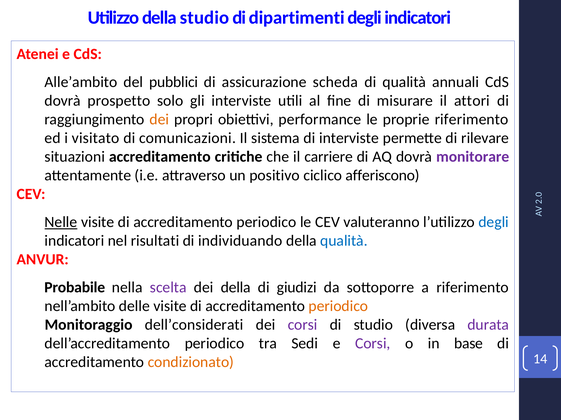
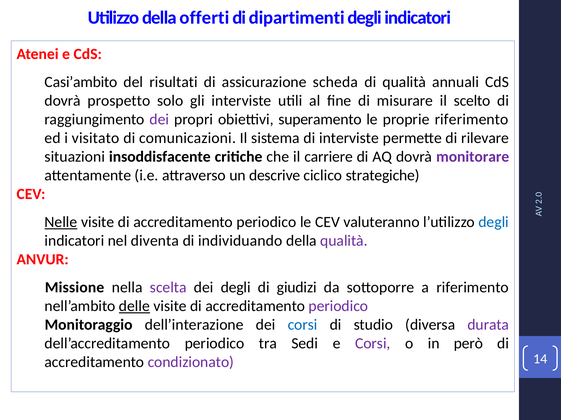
della studio: studio -> offerti
Alle’ambito: Alle’ambito -> Casi’ambito
pubblici: pubblici -> risultati
attori: attori -> scelto
dei at (159, 120) colour: orange -> purple
performance: performance -> superamento
situazioni accreditamento: accreditamento -> insoddisfacente
positivo: positivo -> descrive
afferiscono: afferiscono -> strategiche
risultati: risultati -> diventa
qualità at (344, 241) colour: blue -> purple
Probabile: Probabile -> Missione
dei della: della -> degli
delle underline: none -> present
periodico at (338, 307) colour: orange -> purple
dell’considerati: dell’considerati -> dell’interazione
corsi at (303, 325) colour: purple -> blue
base: base -> però
condizionato colour: orange -> purple
